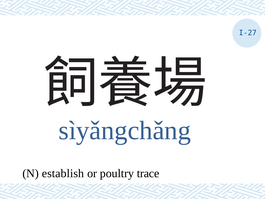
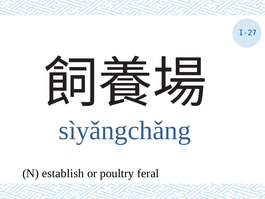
trace: trace -> feral
